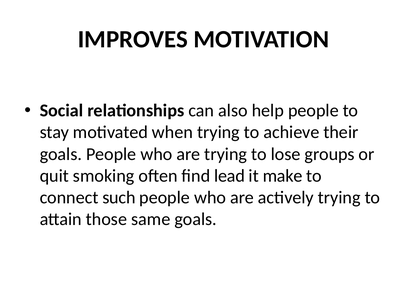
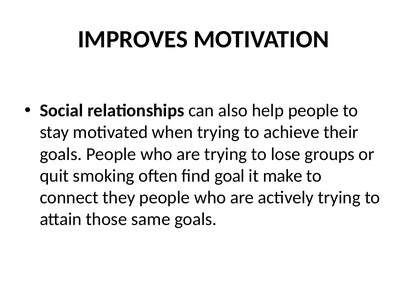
lead: lead -> goal
such: such -> they
